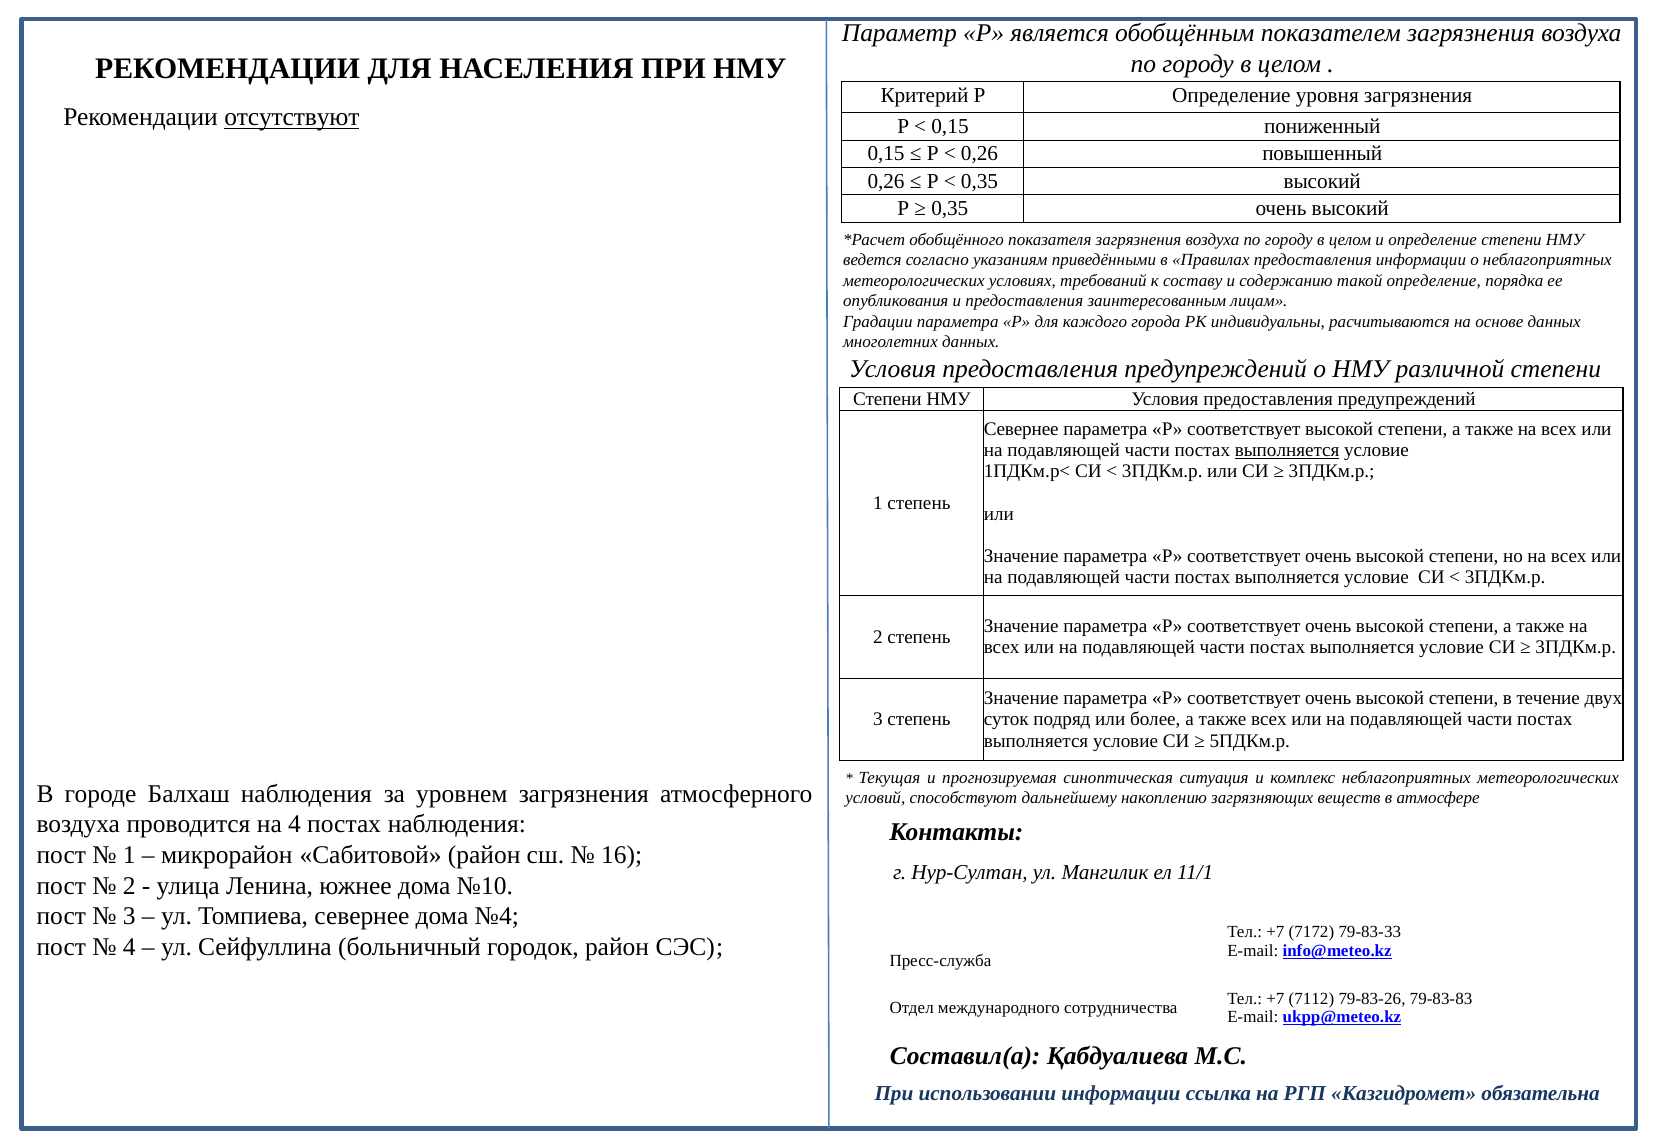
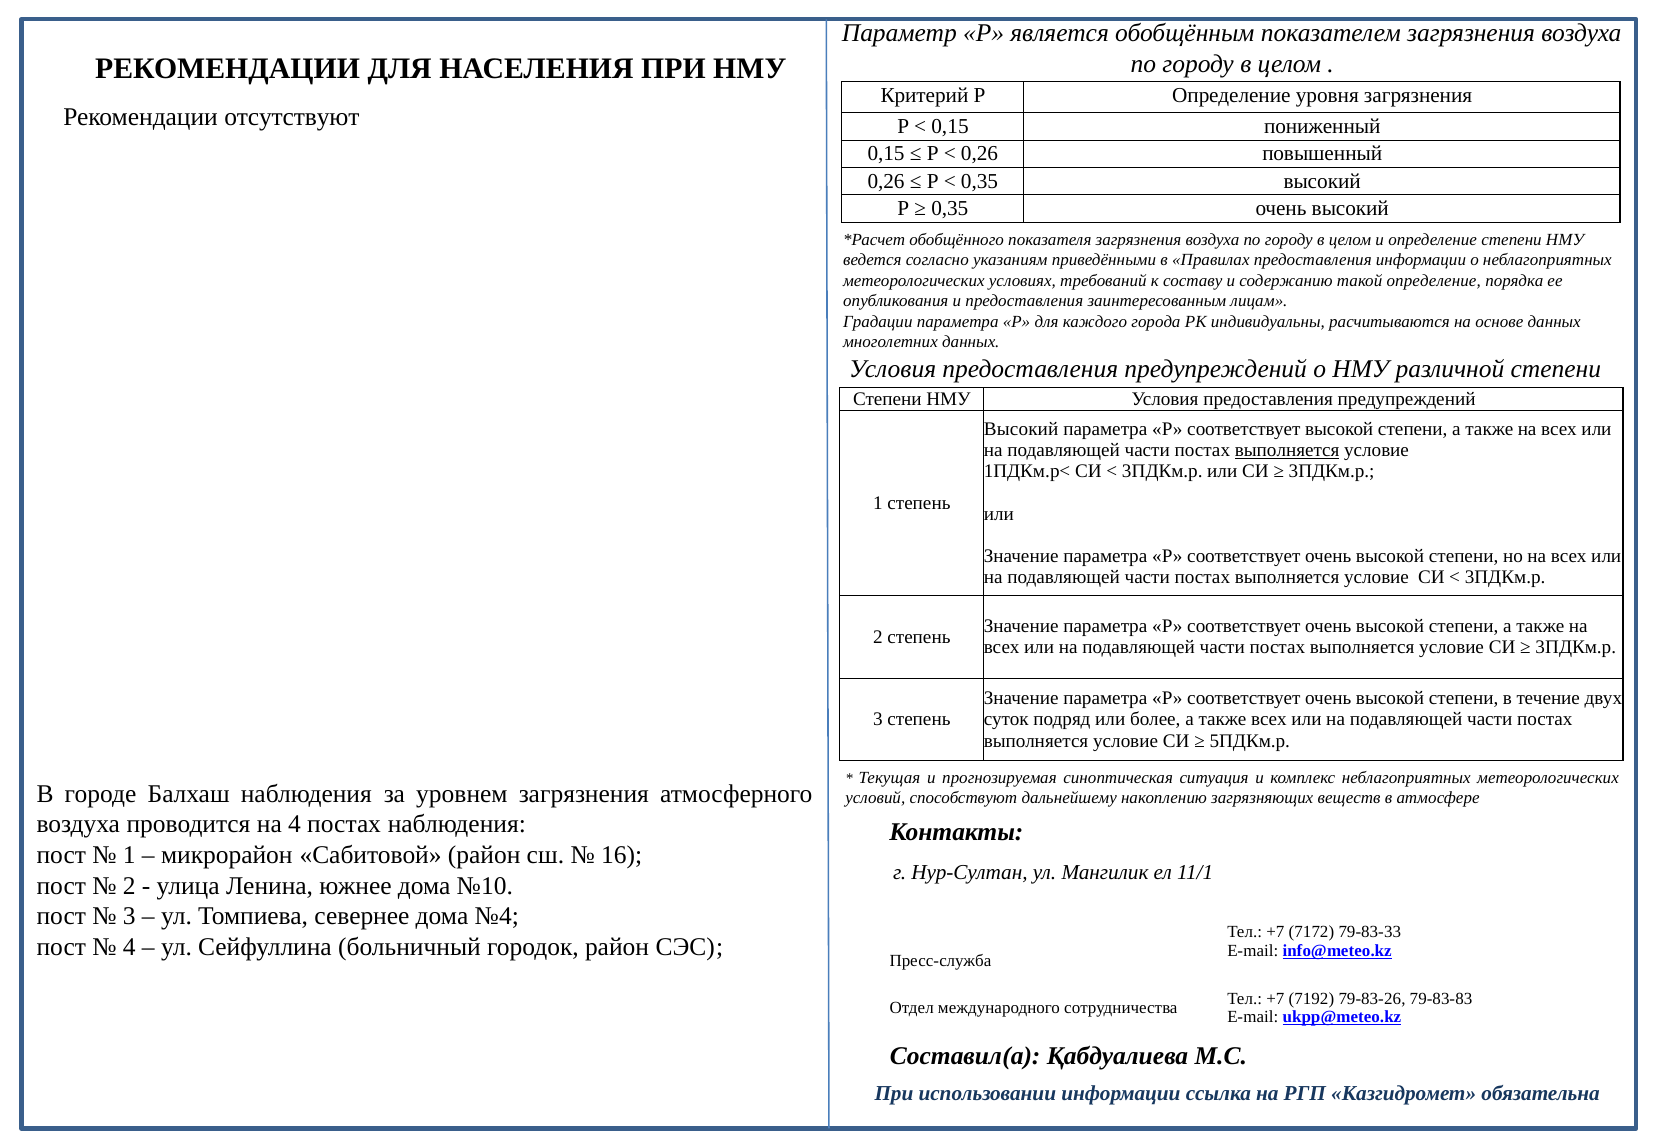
отсутствуют underline: present -> none
Севернее at (1021, 429): Севернее -> Высокий
7112: 7112 -> 7192
